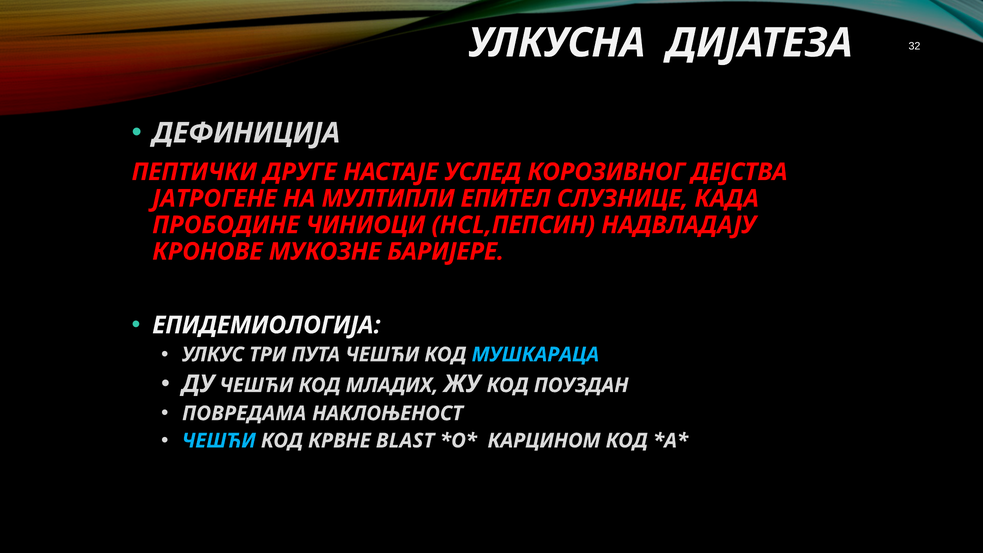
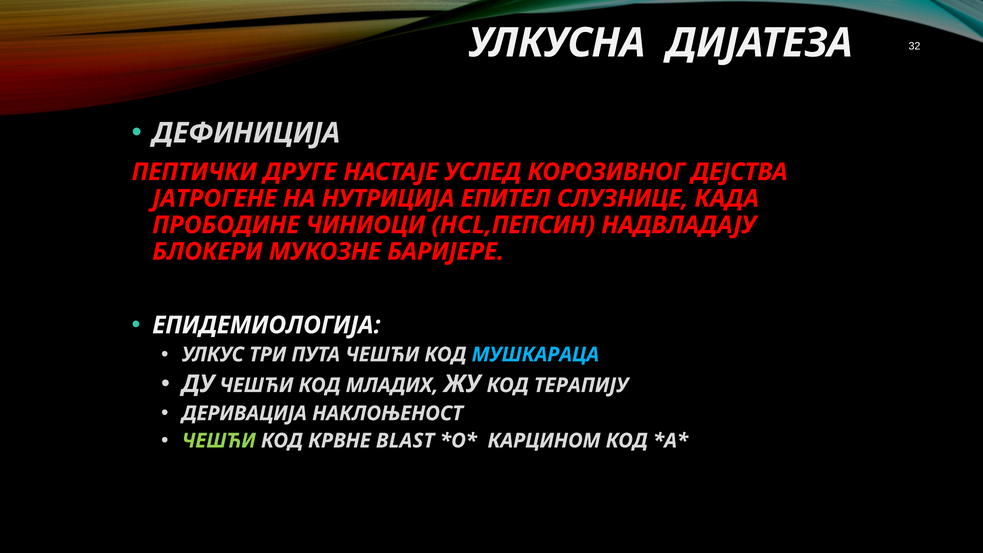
МУЛТИПЛИ: МУЛТИПЛИ -> НУТРИЦИЈА
КРОНОВЕ: КРОНОВЕ -> БЛОКЕРИ
ПОУЗДАН: ПОУЗДАН -> ТЕРАПИЈУ
ПОВРЕДАМА: ПОВРЕДАМА -> ДЕРИВАЦИЈА
ЧЕШЋИ at (219, 441) colour: light blue -> light green
